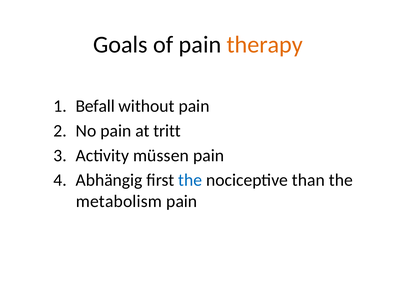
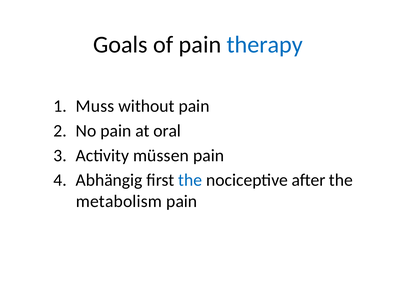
therapy colour: orange -> blue
Befall: Befall -> Muss
tritt: tritt -> oral
than: than -> after
